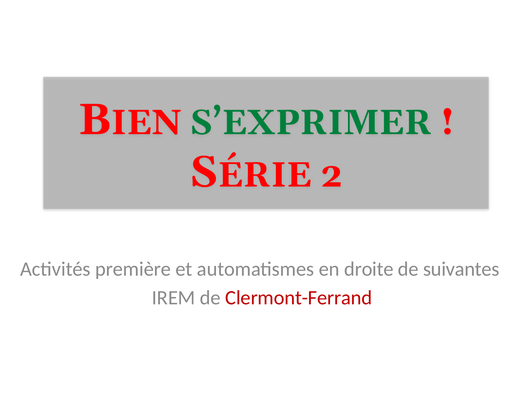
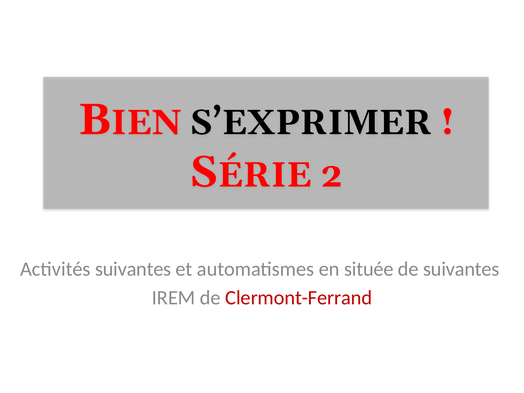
S’EXPRIMER colour: green -> black
Activités première: première -> suivantes
droite: droite -> située
